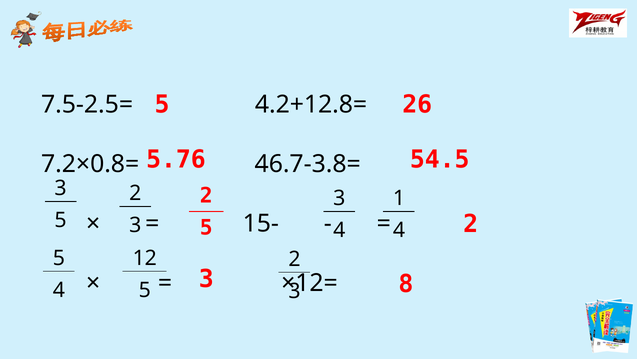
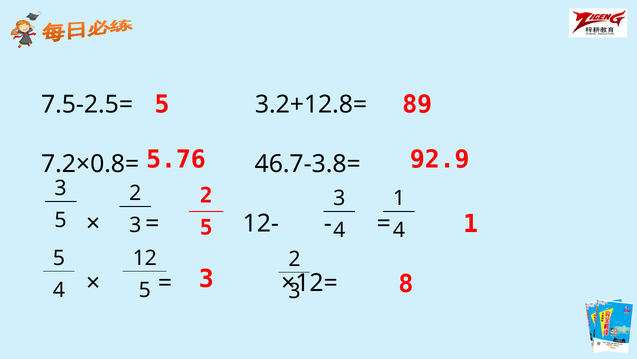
26: 26 -> 89
4.2+12.8=: 4.2+12.8= -> 3.2+12.8=
54.5: 54.5 -> 92.9
15-: 15- -> 12-
2 at (471, 224): 2 -> 1
